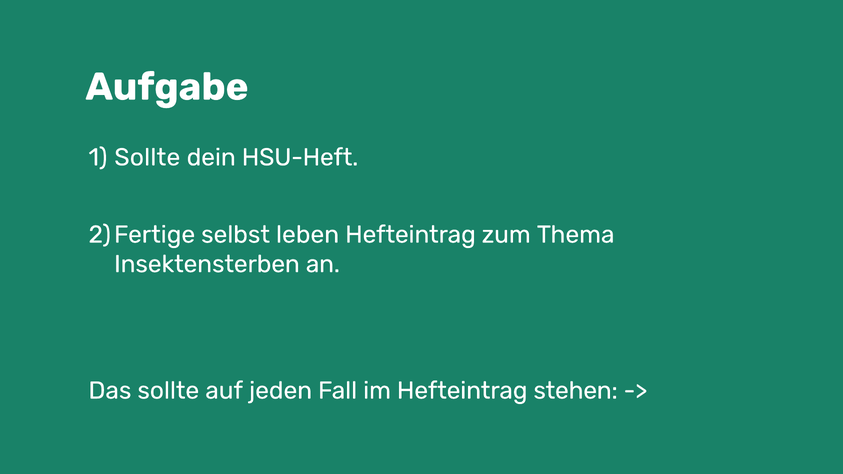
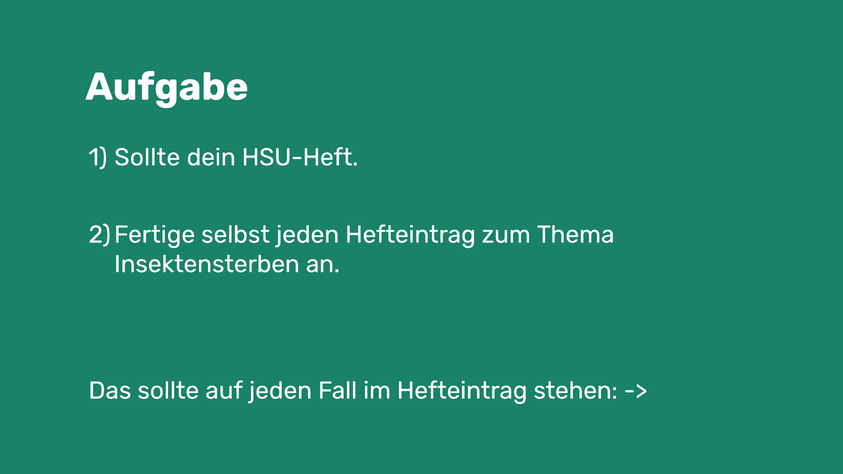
selbst leben: leben -> jeden
